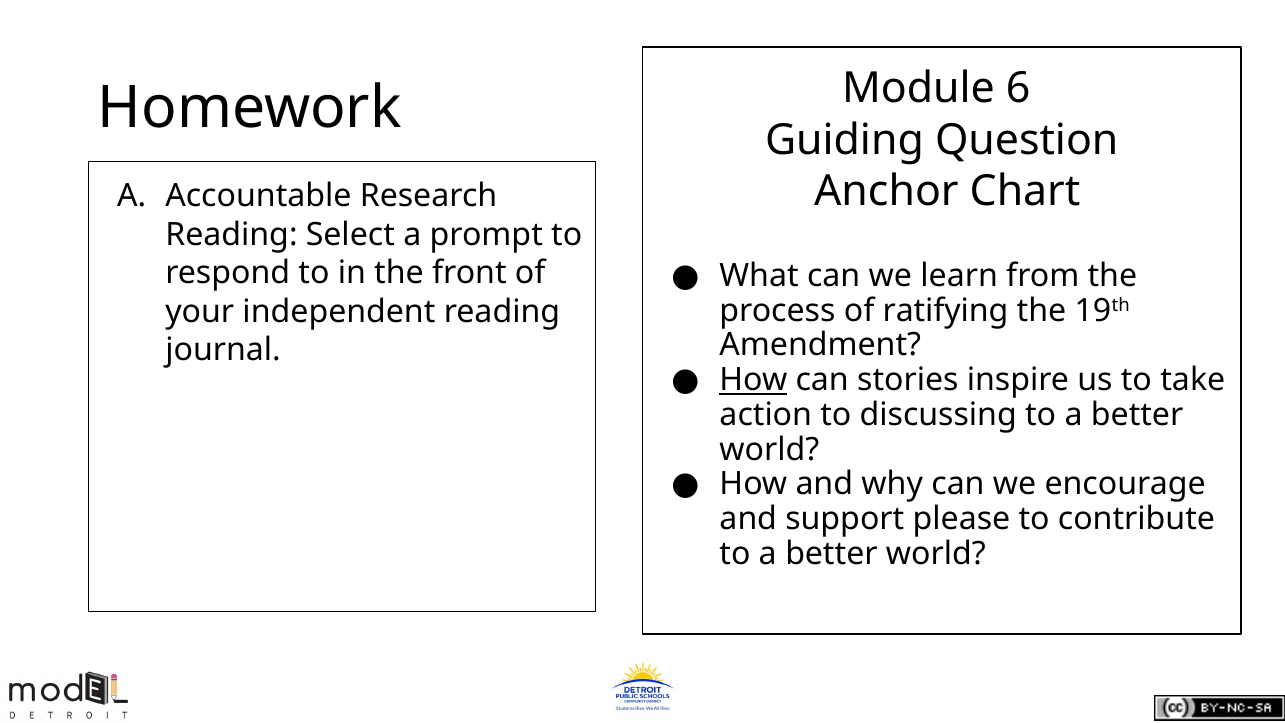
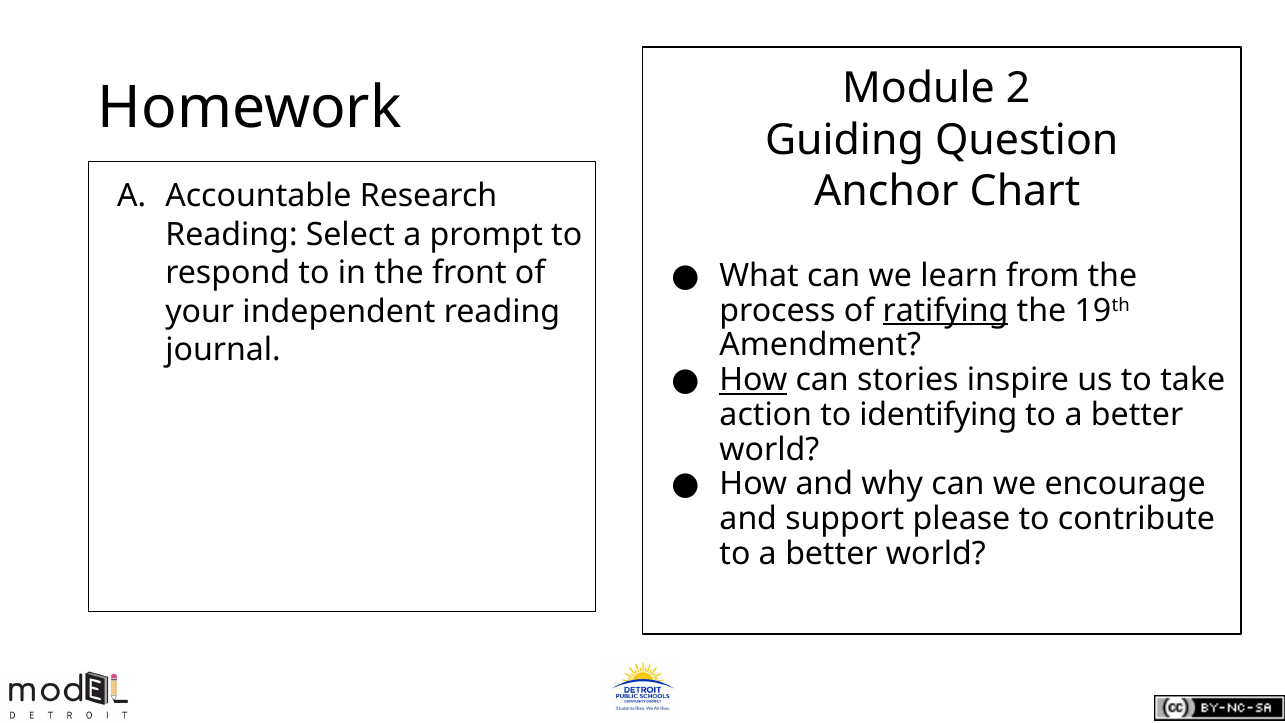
6: 6 -> 2
ratifying underline: none -> present
discussing: discussing -> identifying
